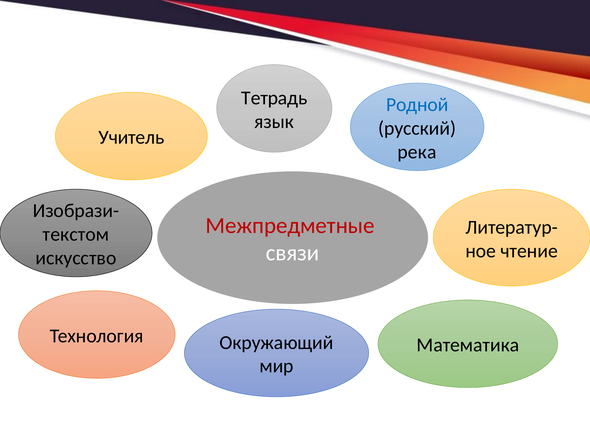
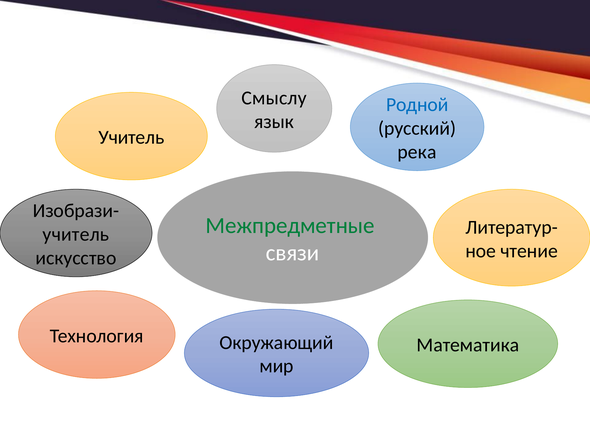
Тетрадь: Тетрадь -> Смыслу
Межпредметные colour: red -> green
текстом at (76, 234): текстом -> учитель
